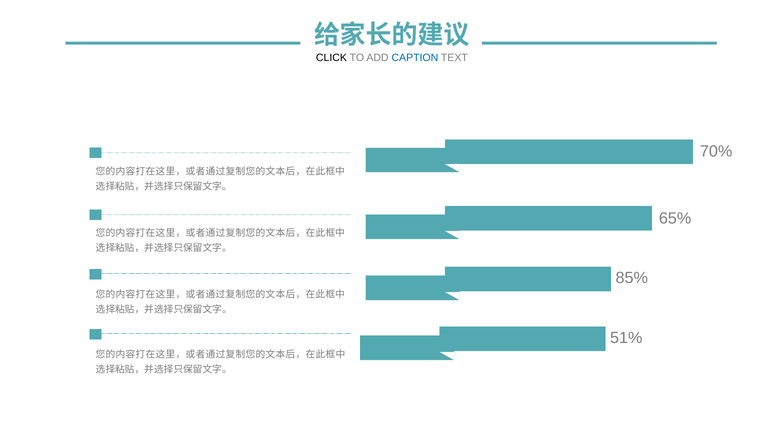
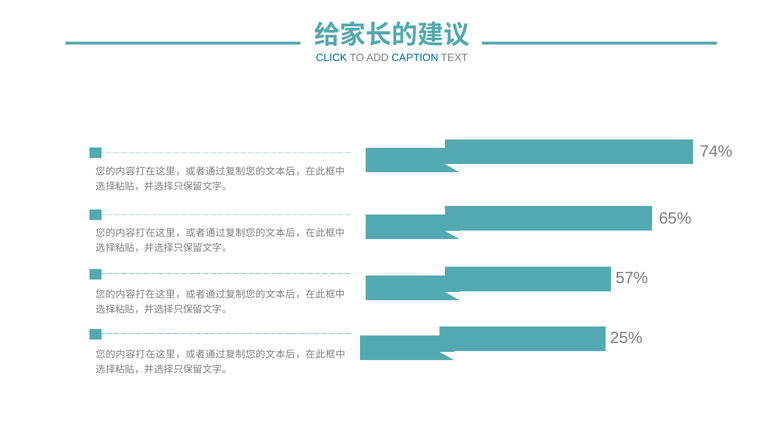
CLICK colour: black -> blue
70%: 70% -> 74%
85%: 85% -> 57%
51%: 51% -> 25%
